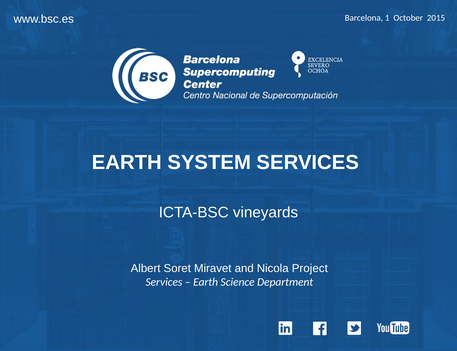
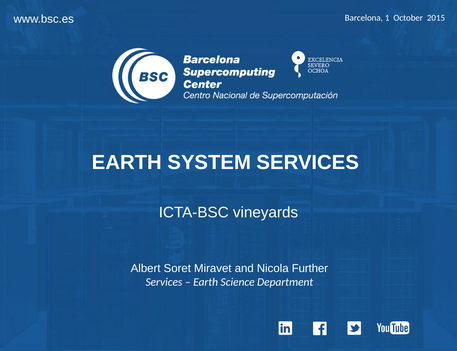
Project: Project -> Further
